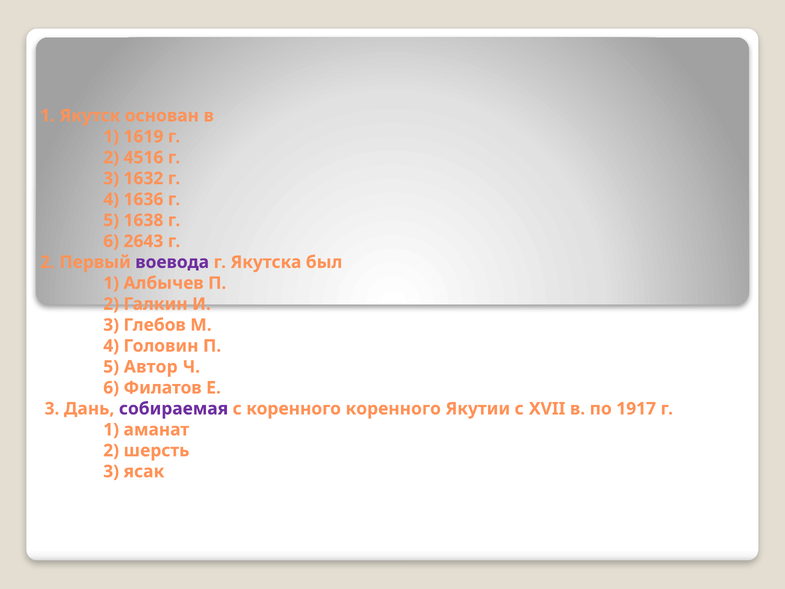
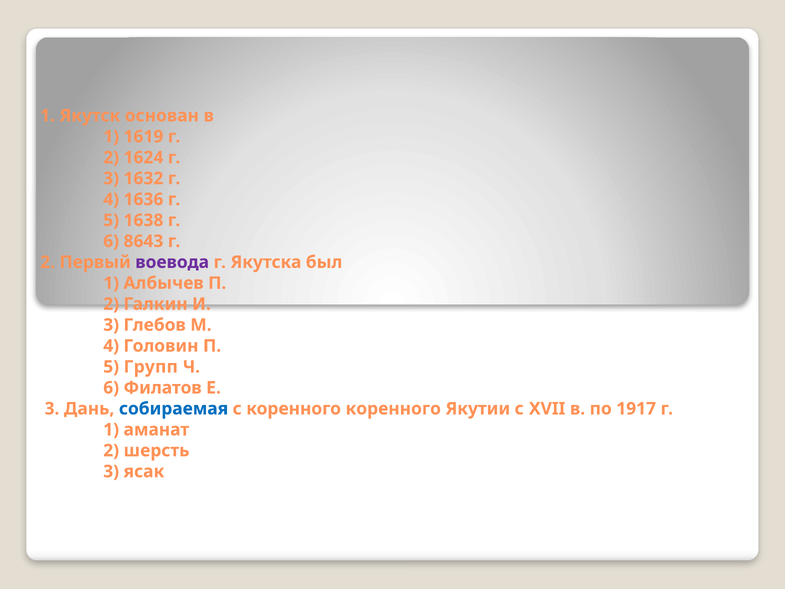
4516: 4516 -> 1624
2643: 2643 -> 8643
Автор: Автор -> Групп
собираемая colour: purple -> blue
